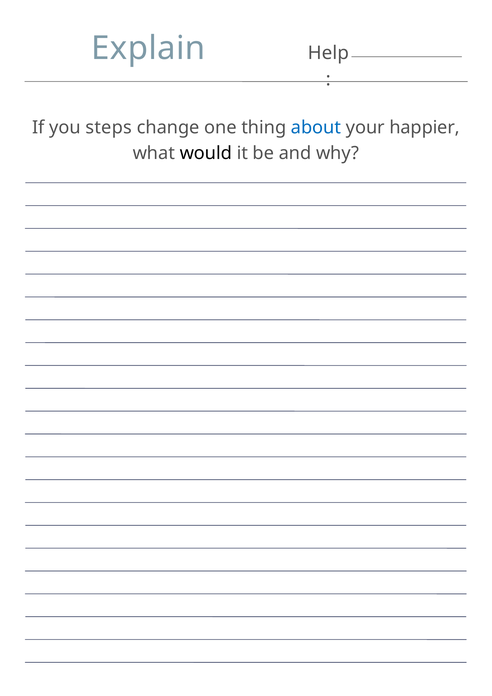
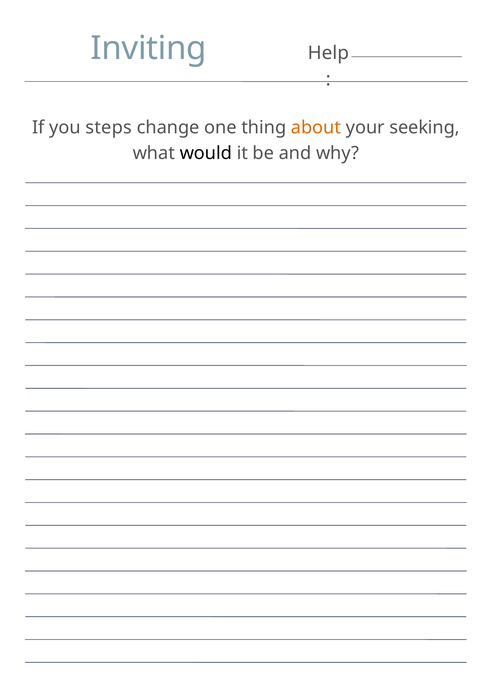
Explain: Explain -> Inviting
about colour: blue -> orange
happier: happier -> seeking
